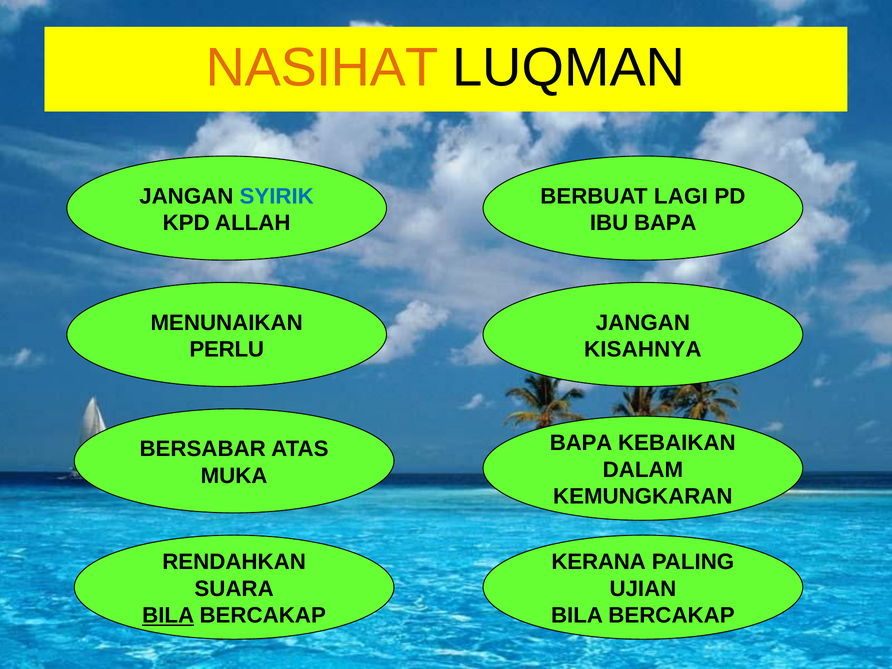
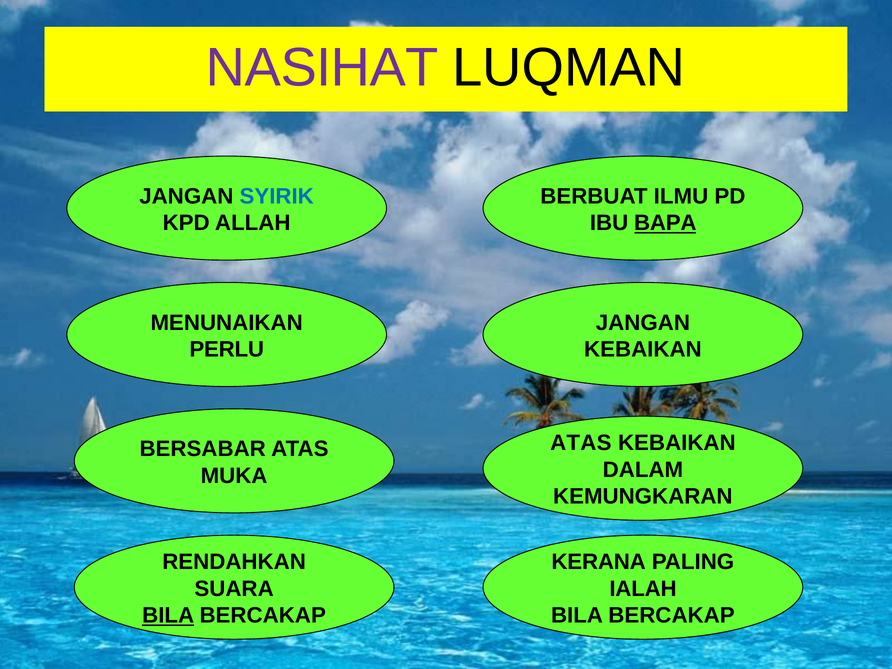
NASIHAT colour: orange -> purple
LAGI: LAGI -> ILMU
BAPA at (665, 223) underline: none -> present
KISAHNYA at (643, 349): KISAHNYA -> KEBAIKAN
BAPA at (581, 443): BAPA -> ATAS
UJIAN: UJIAN -> IALAH
